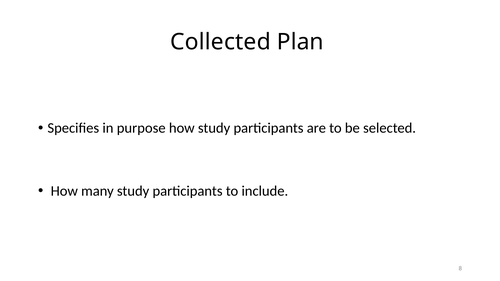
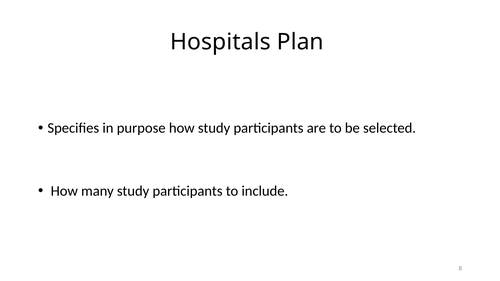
Collected: Collected -> Hospitals
